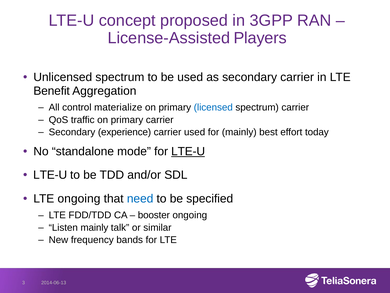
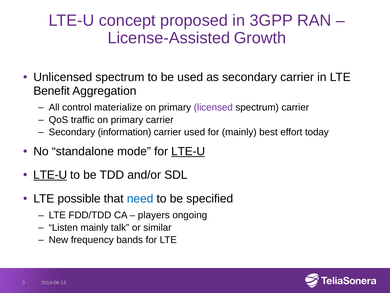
Players: Players -> Growth
licensed colour: blue -> purple
experience: experience -> information
LTE-U at (50, 175) underline: none -> present
LTE ongoing: ongoing -> possible
booster: booster -> players
